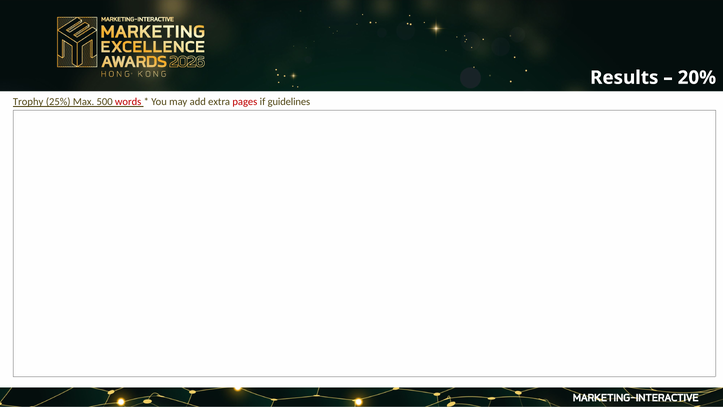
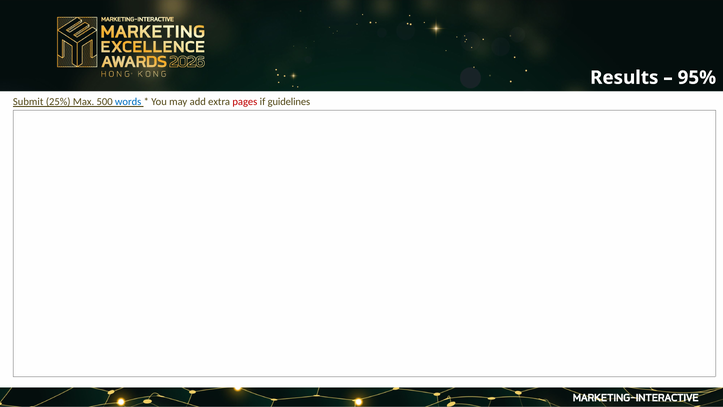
20%: 20% -> 95%
Trophy: Trophy -> Submit
words colour: red -> blue
